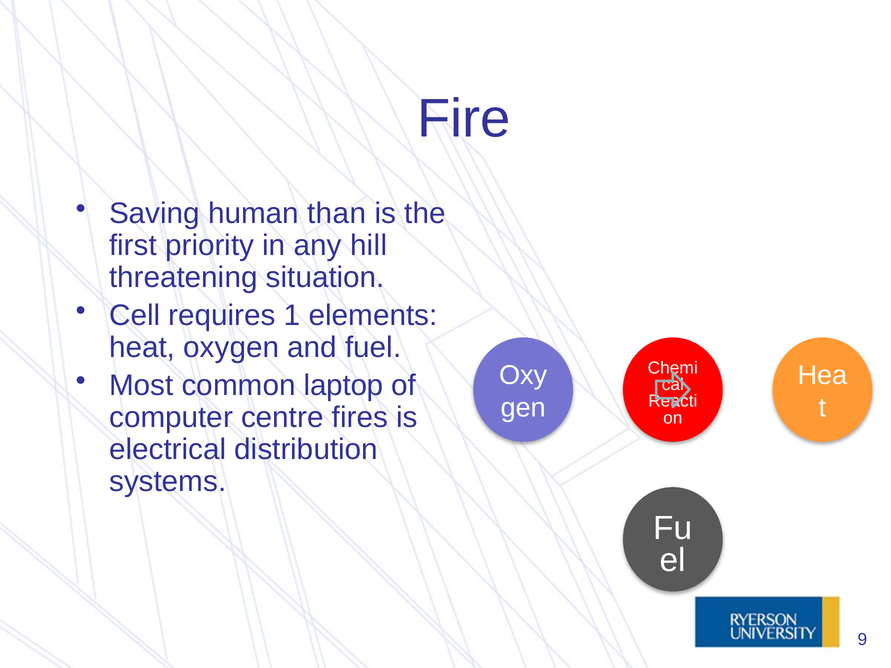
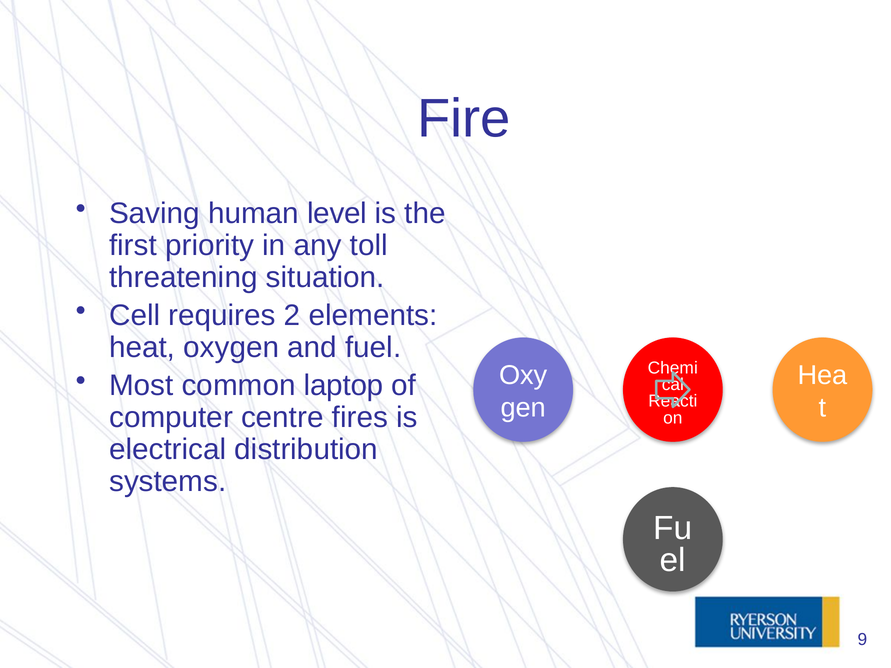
than: than -> level
hill: hill -> toll
1: 1 -> 2
